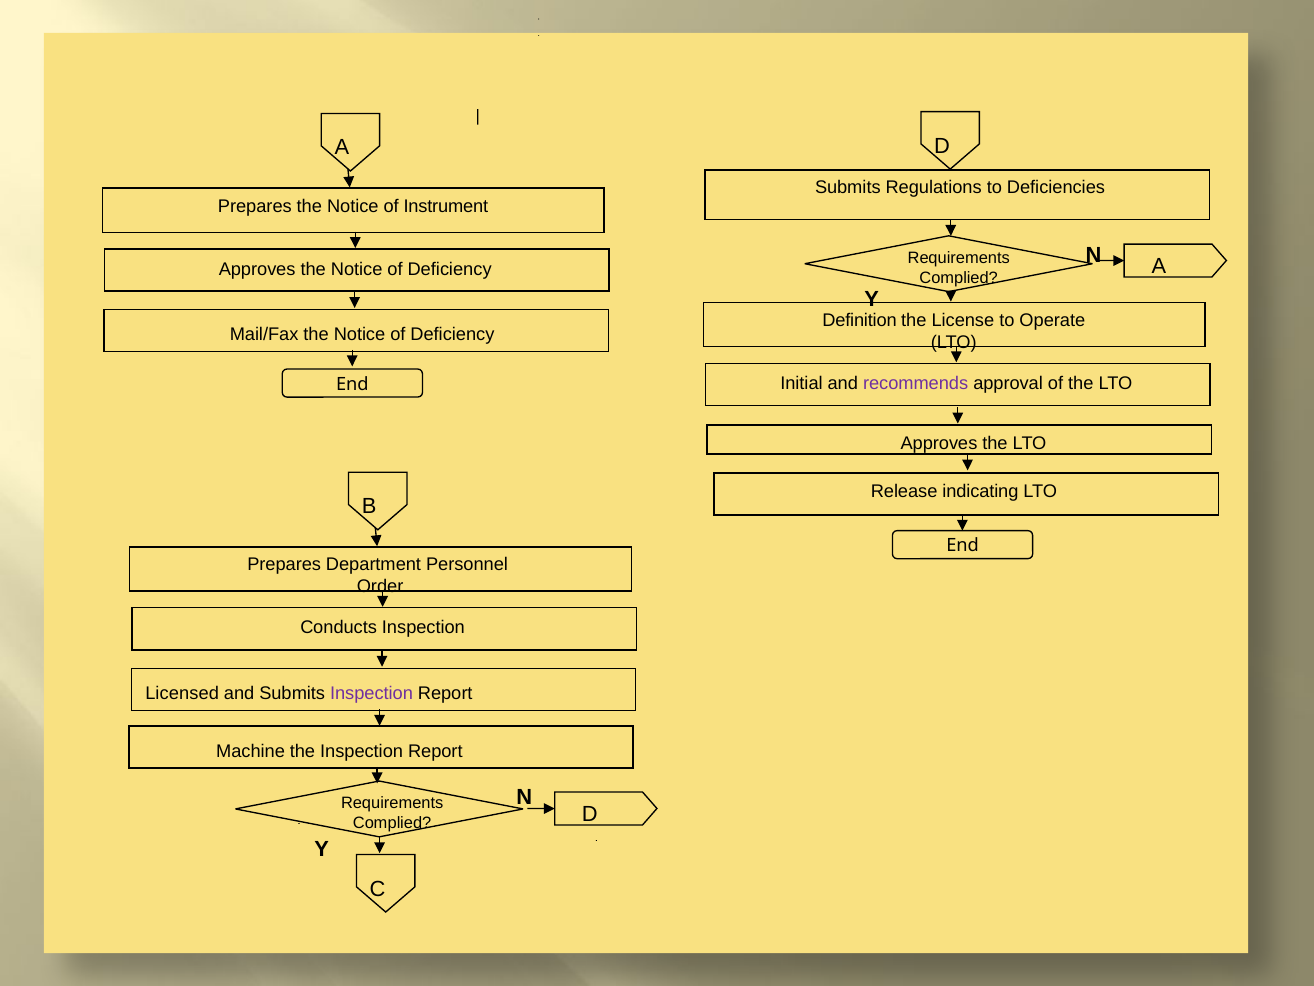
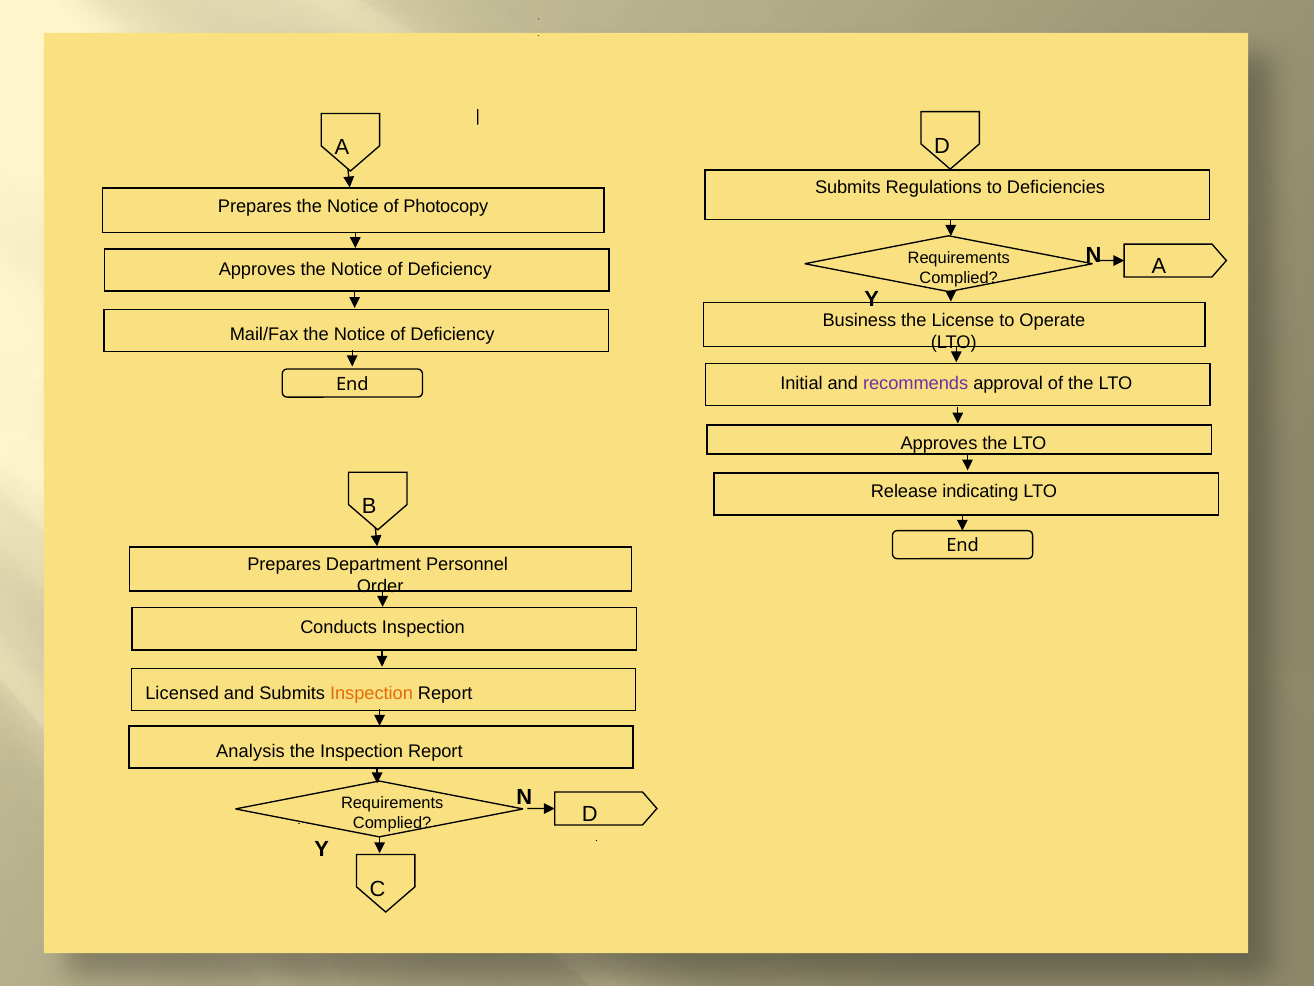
Instrument: Instrument -> Photocopy
Definition: Definition -> Business
Inspection at (372, 693) colour: purple -> orange
Machine: Machine -> Analysis
